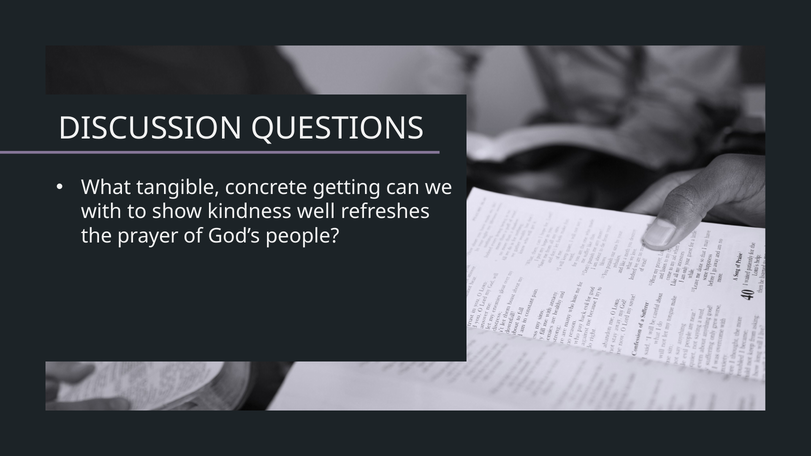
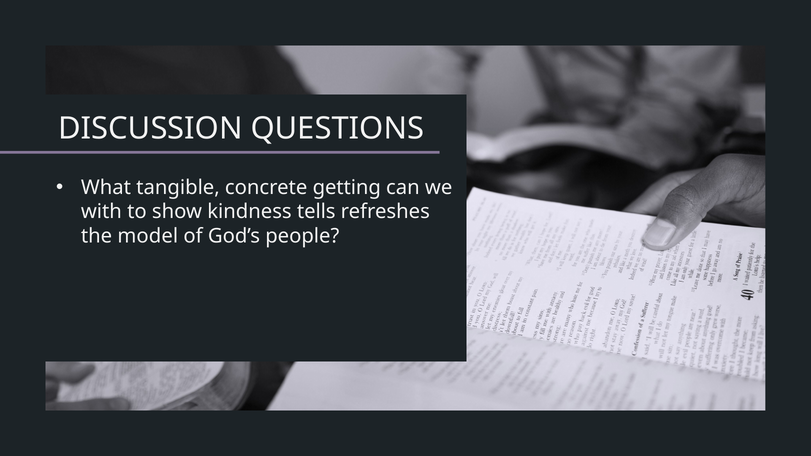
well: well -> tells
prayer: prayer -> model
